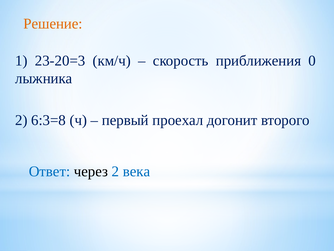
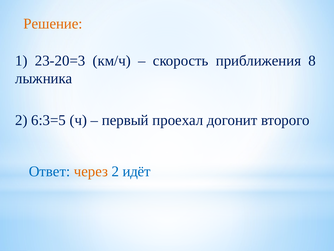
0: 0 -> 8
6:3=8: 6:3=8 -> 6:3=5
через colour: black -> orange
века: века -> идёт
